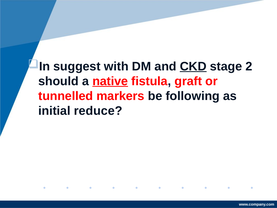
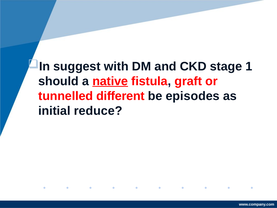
CKD underline: present -> none
2: 2 -> 1
markers: markers -> different
following: following -> episodes
